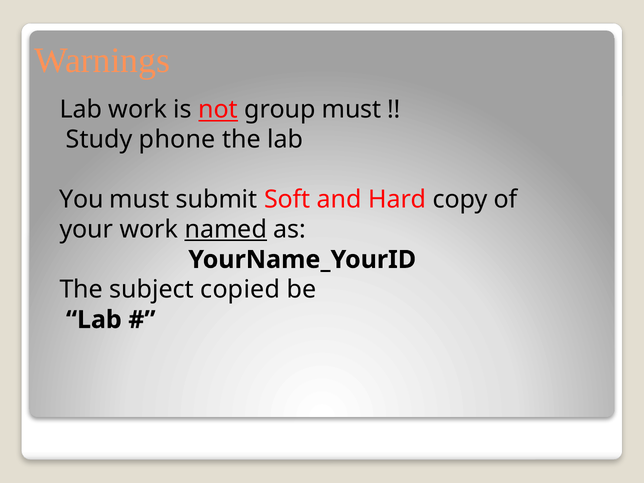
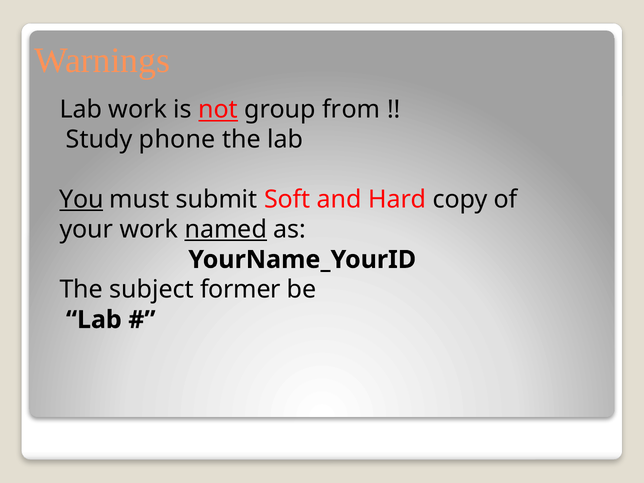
group must: must -> from
You underline: none -> present
copied: copied -> former
